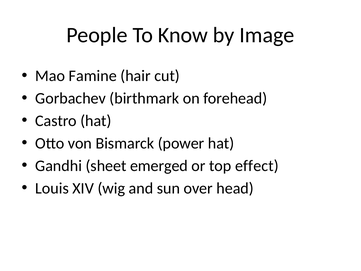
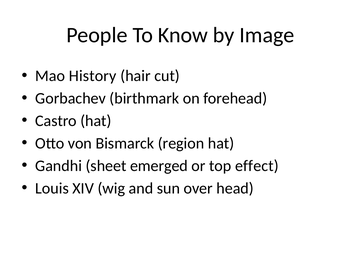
Famine: Famine -> History
power: power -> region
